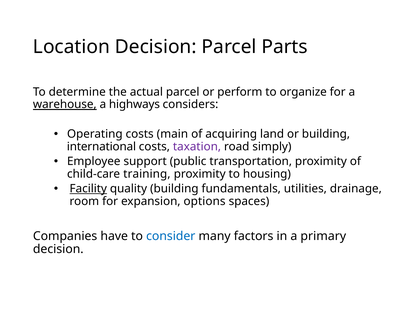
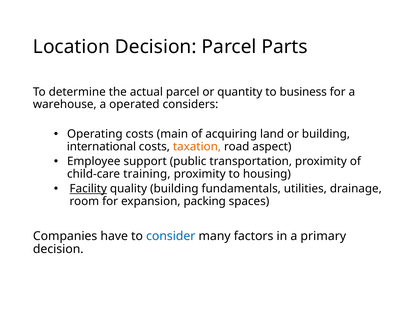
perform: perform -> quantity
organize: organize -> business
warehouse underline: present -> none
highways: highways -> operated
taxation colour: purple -> orange
simply: simply -> aspect
options: options -> packing
